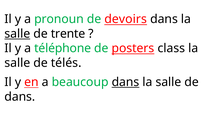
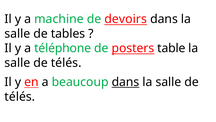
pronoun: pronoun -> machine
salle at (17, 34) underline: present -> none
trente: trente -> tables
class: class -> table
dans at (20, 96): dans -> télés
